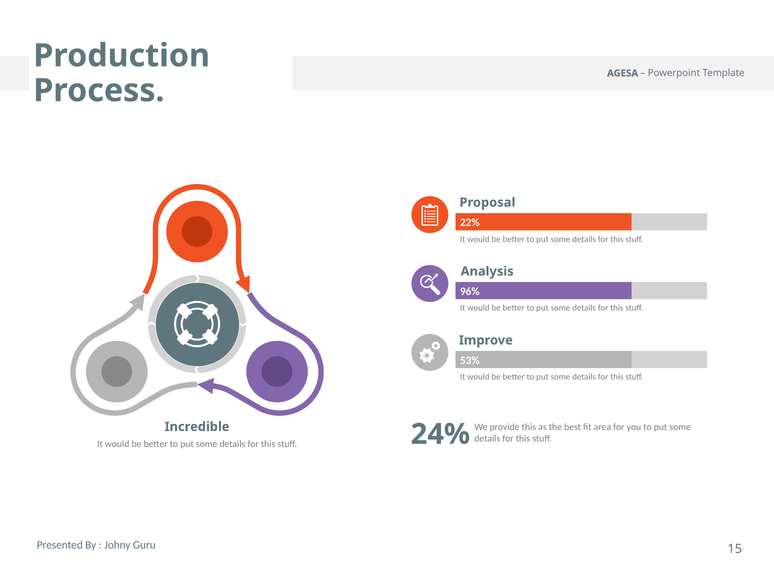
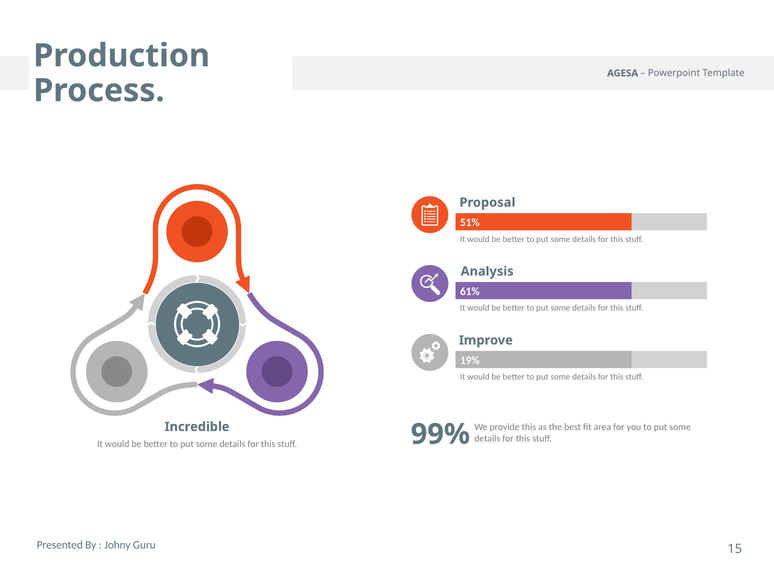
22%: 22% -> 51%
96%: 96% -> 61%
53%: 53% -> 19%
24%: 24% -> 99%
